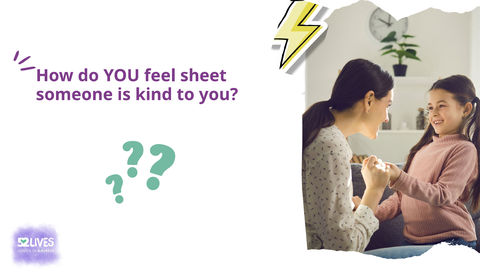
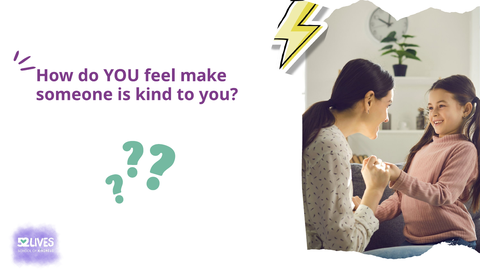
sheet: sheet -> make
